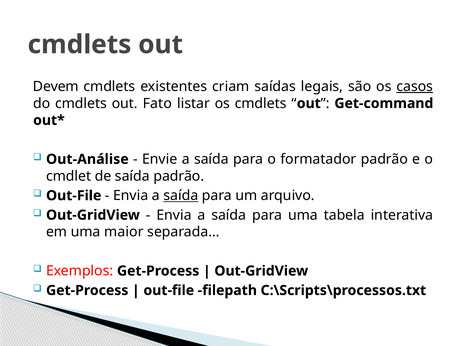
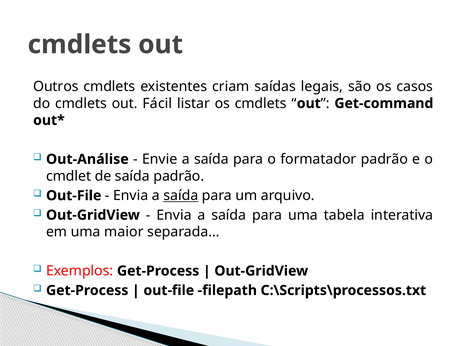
Devem: Devem -> Outros
casos underline: present -> none
Fato: Fato -> Fácil
